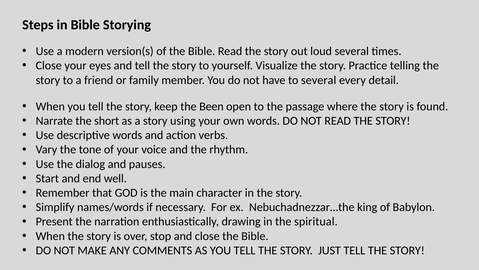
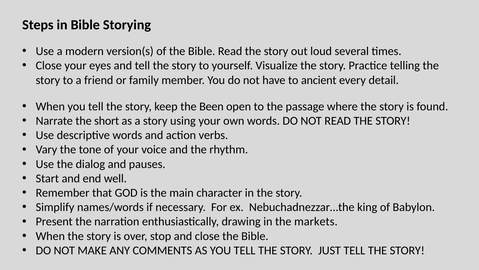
to several: several -> ancient
spiritual: spiritual -> markets
